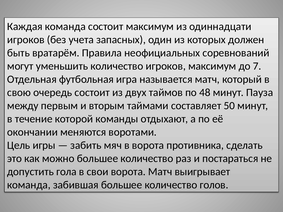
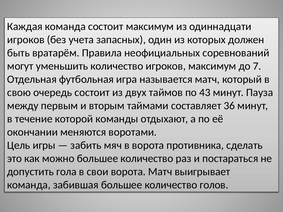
48: 48 -> 43
50: 50 -> 36
